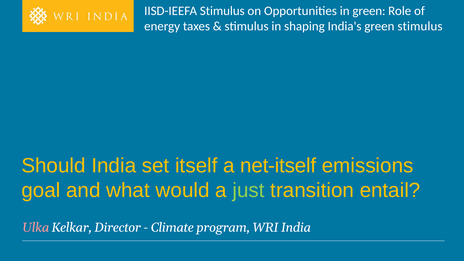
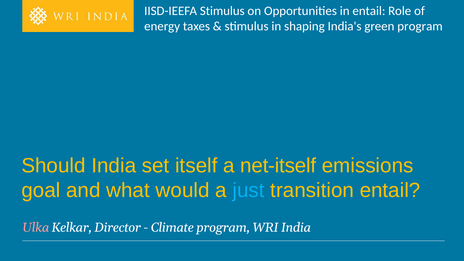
in green: green -> entail
green stimulus: stimulus -> program
just colour: light green -> light blue
